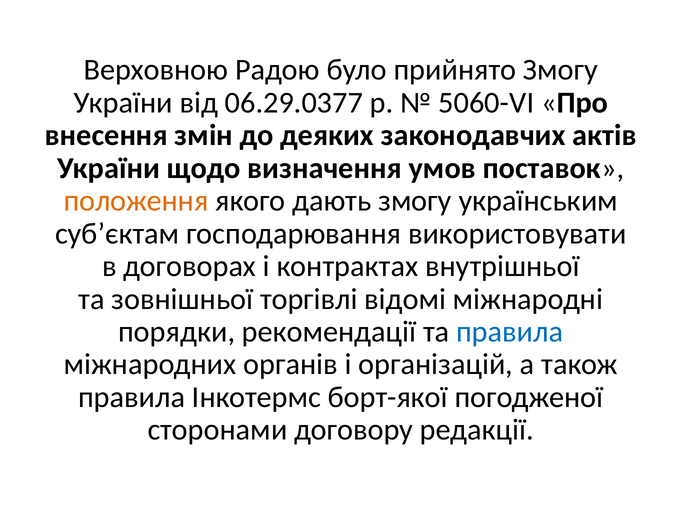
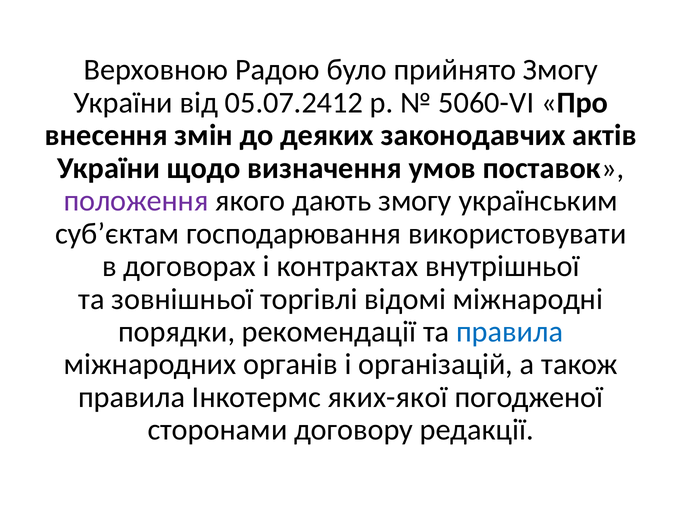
06.29.0377: 06.29.0377 -> 05.07.2412
положення colour: orange -> purple
борт-якої: борт-якої -> яких-якої
